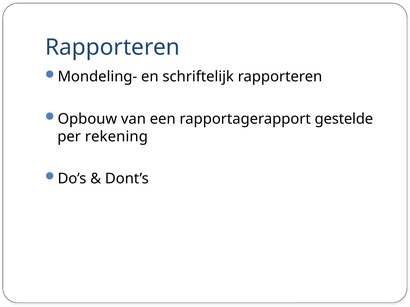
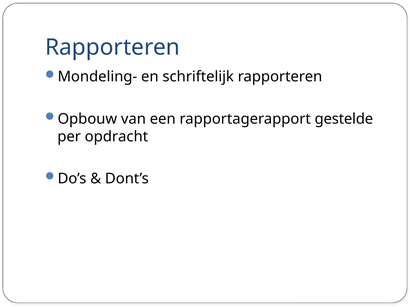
rekening: rekening -> opdracht
